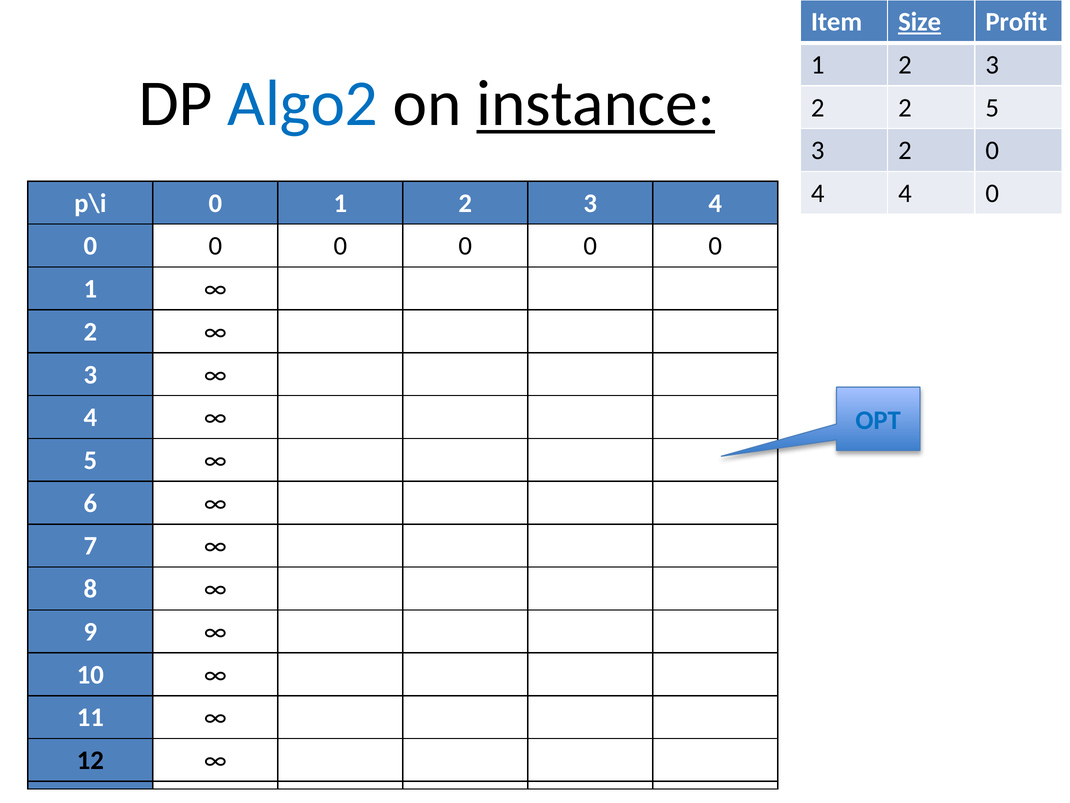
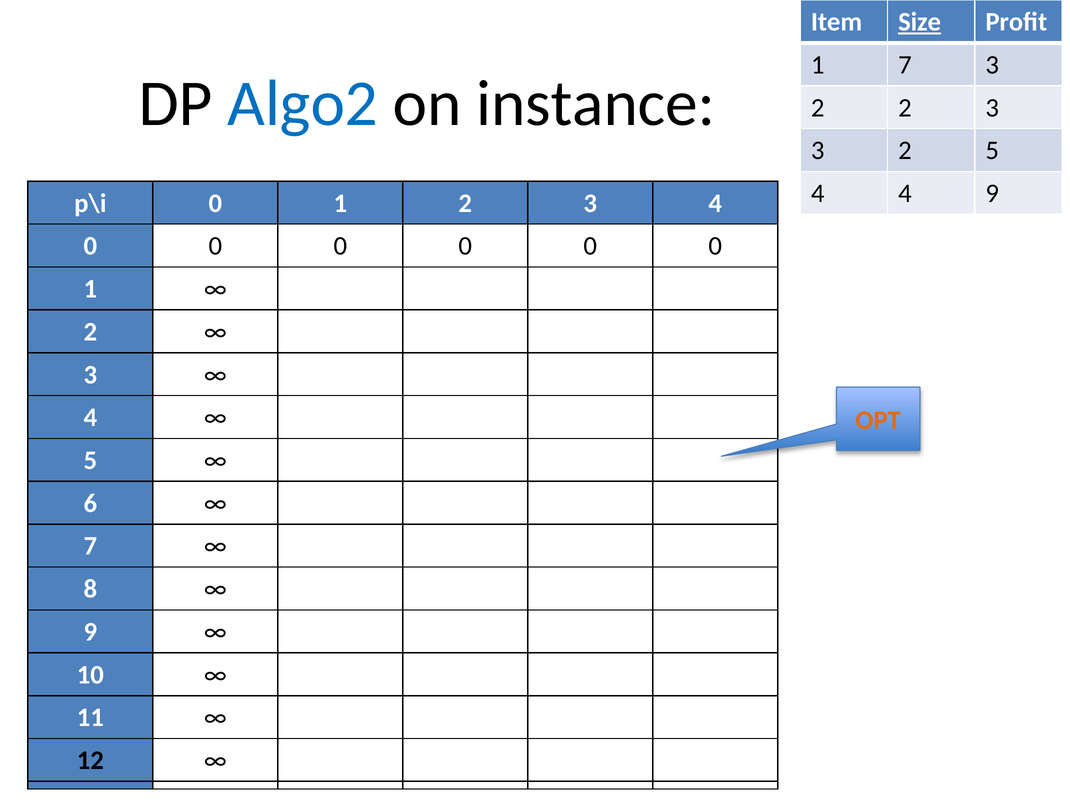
2 at (905, 65): 2 -> 7
instance underline: present -> none
5 at (992, 108): 5 -> 3
2 0: 0 -> 5
4 4 0: 0 -> 9
OPT colour: blue -> orange
